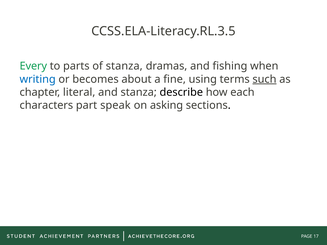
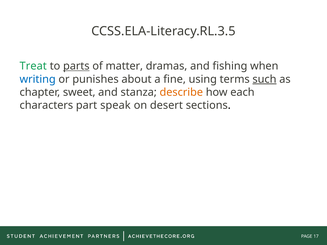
Every: Every -> Treat
parts underline: none -> present
of stanza: stanza -> matter
becomes: becomes -> punishes
literal: literal -> sweet
describe colour: black -> orange
asking: asking -> desert
